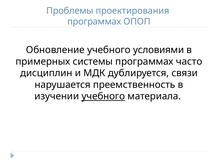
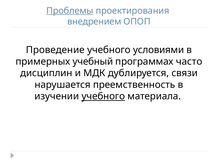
Проблемы underline: none -> present
программах at (94, 22): программах -> внедрением
Обновление: Обновление -> Проведение
системы: системы -> учебный
